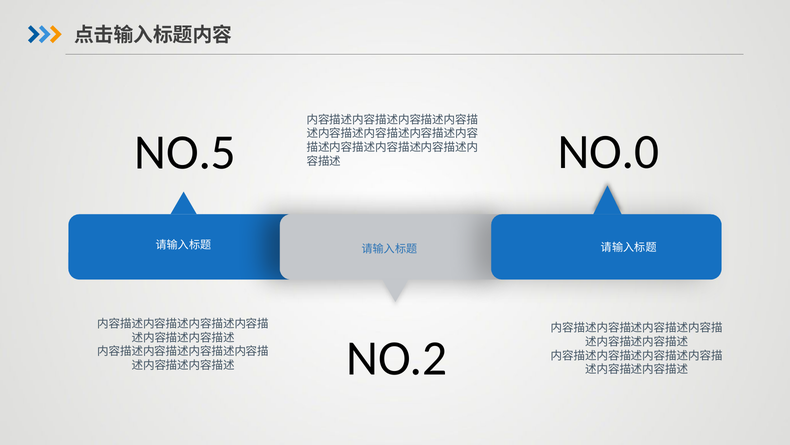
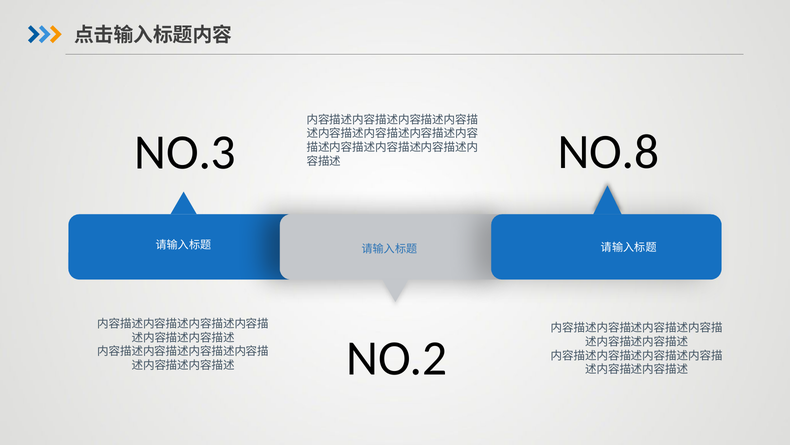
NO.0: NO.0 -> NO.8
NO.5: NO.5 -> NO.3
